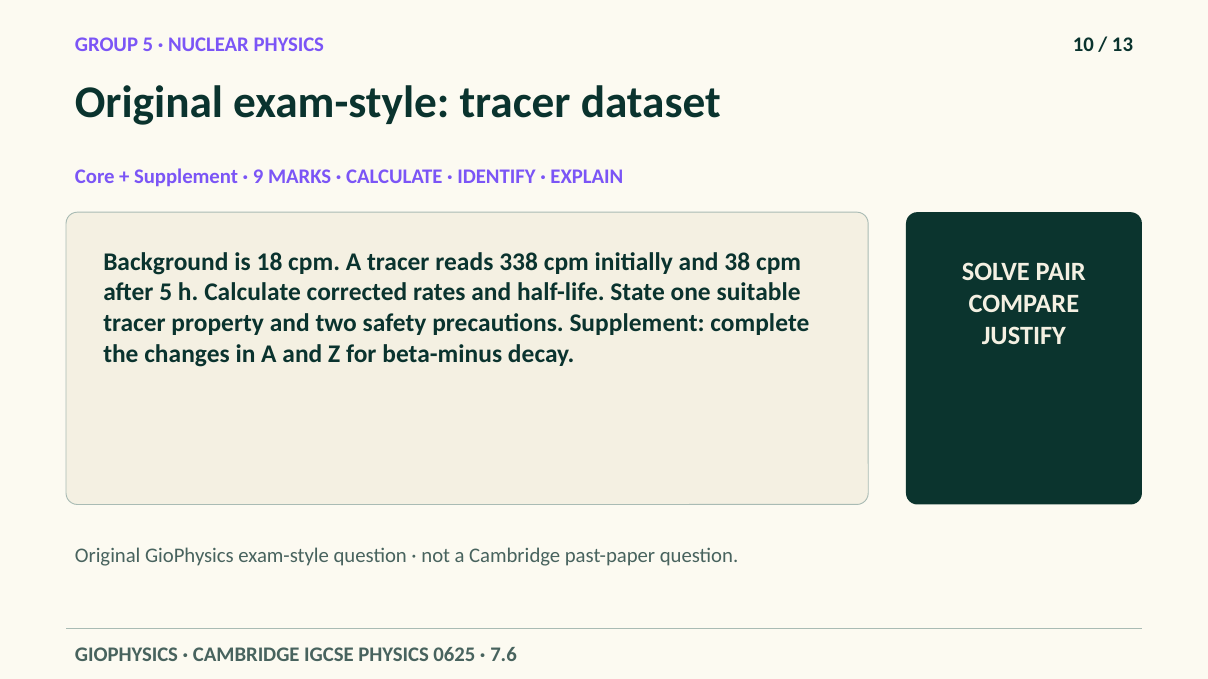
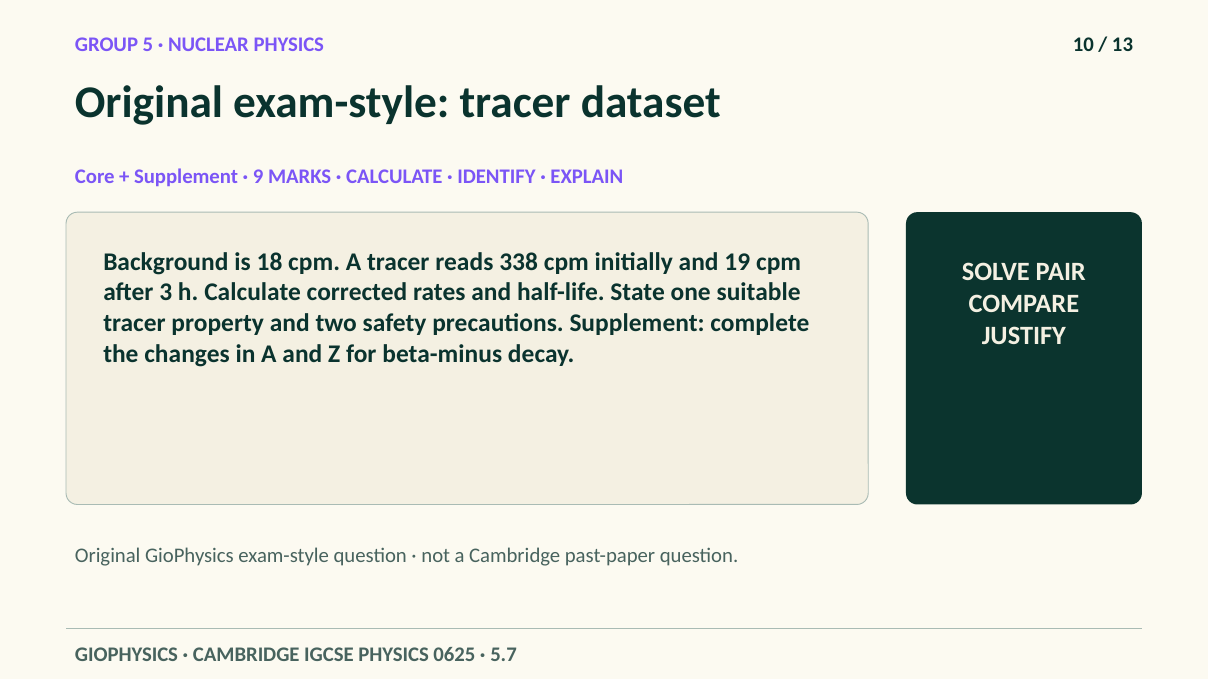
38: 38 -> 19
after 5: 5 -> 3
7.6: 7.6 -> 5.7
